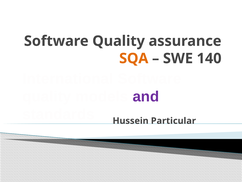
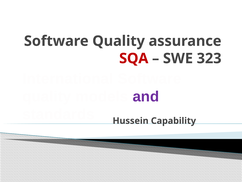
SQA colour: orange -> red
140: 140 -> 323
Particular: Particular -> Capability
